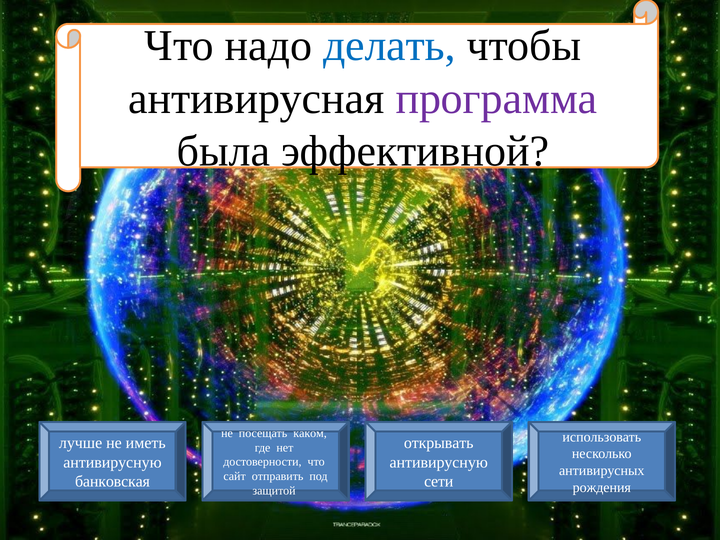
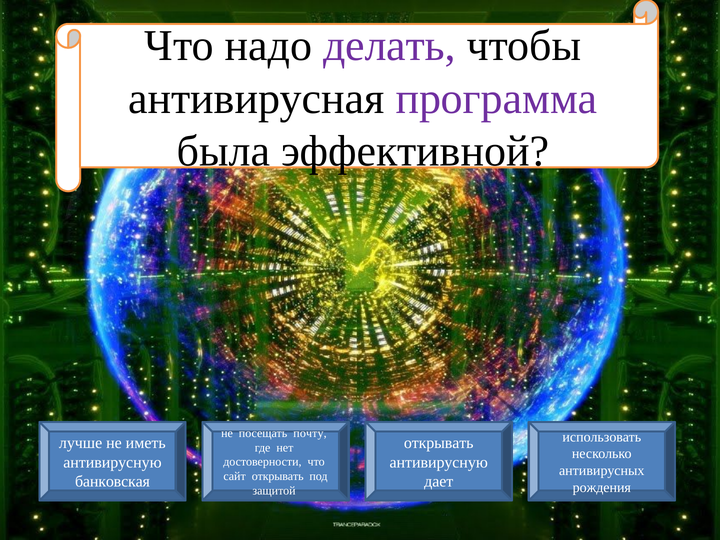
делать colour: blue -> purple
каком: каком -> почту
сайт отправить: отправить -> открывать
сети: сети -> дает
